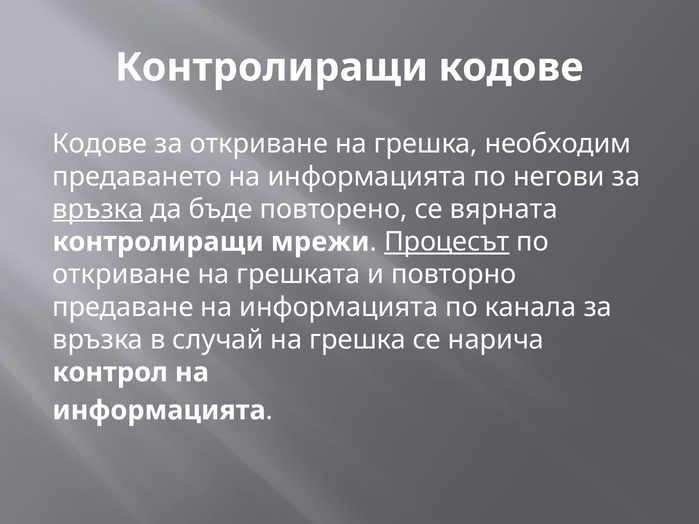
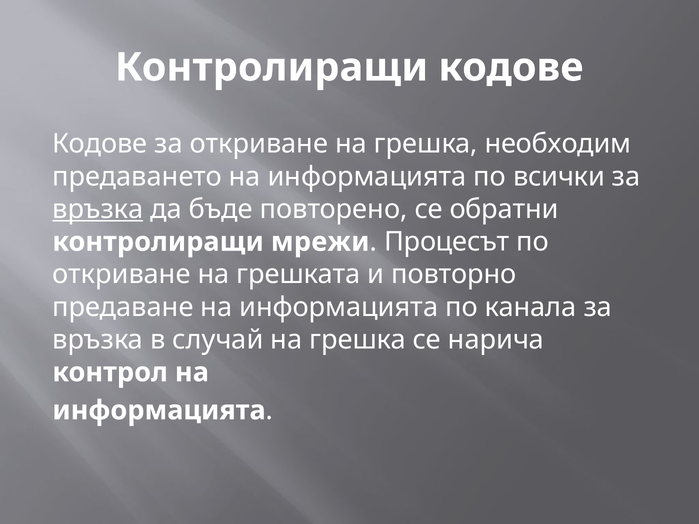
негови: негови -> всички
вярната: вярната -> обратни
Процесът underline: present -> none
